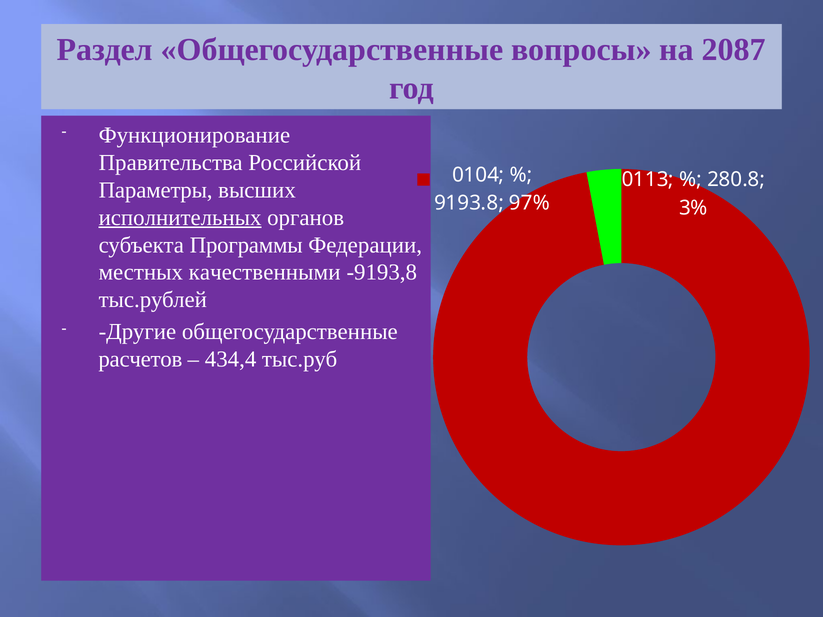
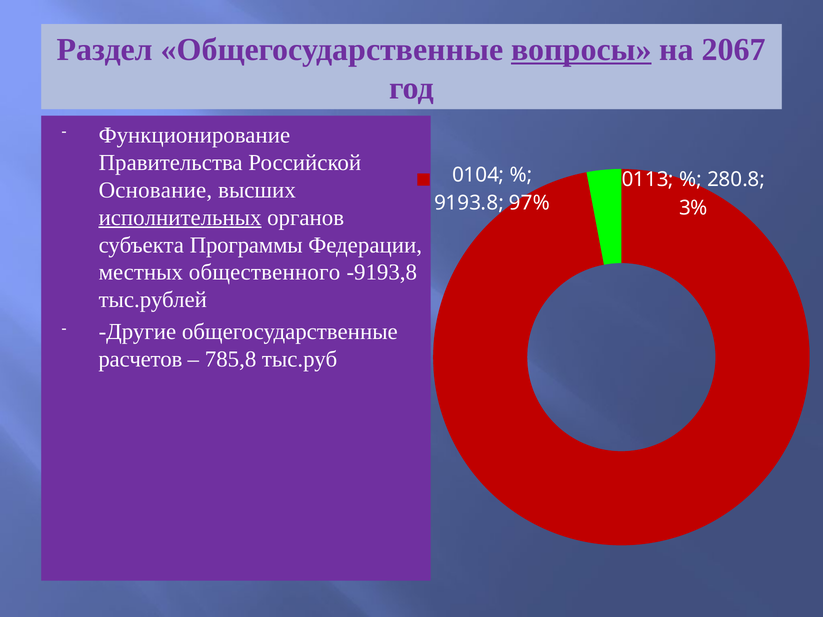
вопросы underline: none -> present
2087: 2087 -> 2067
Параметры: Параметры -> Основание
качественными: качественными -> общественного
434,4: 434,4 -> 785,8
